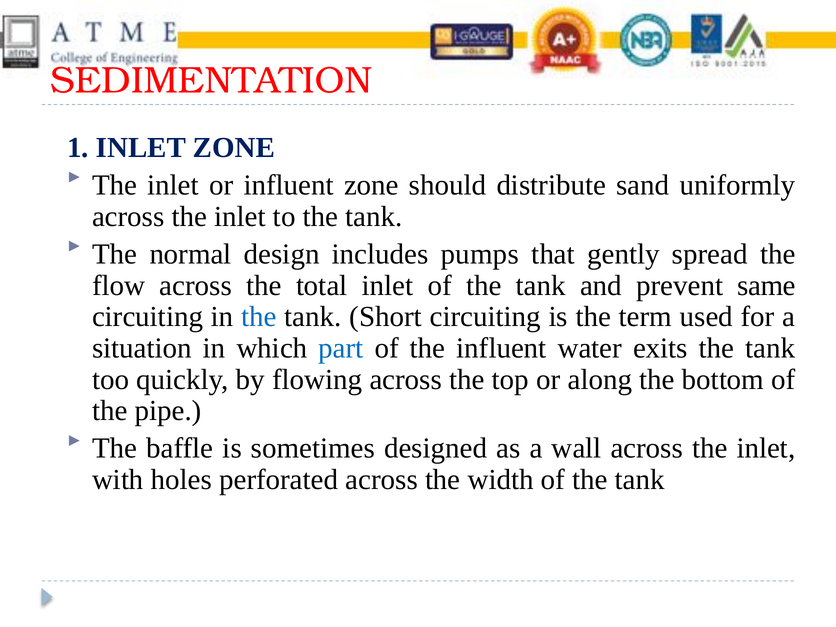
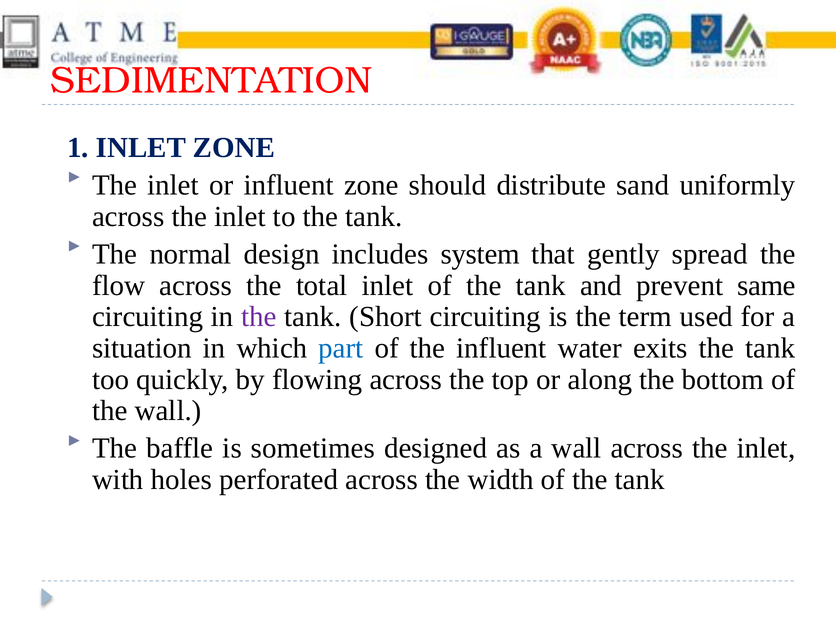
pumps: pumps -> system
the at (259, 317) colour: blue -> purple
the pipe: pipe -> wall
